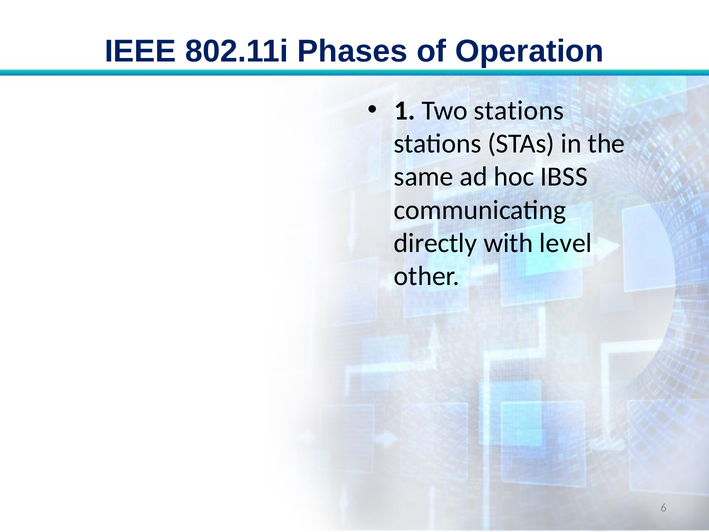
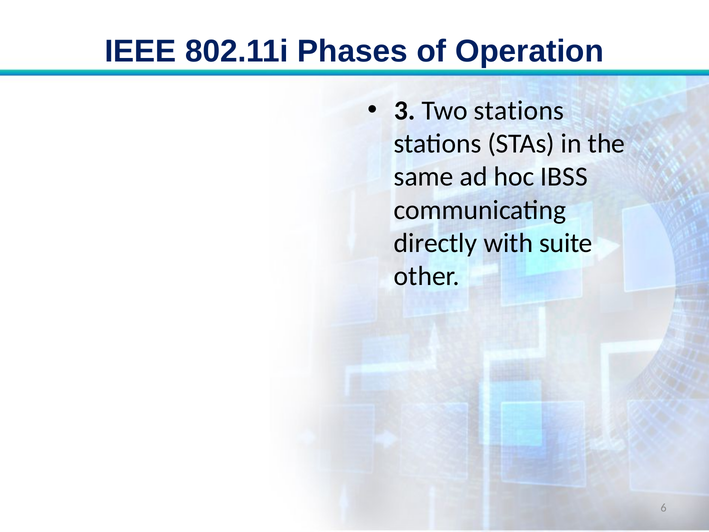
1: 1 -> 3
level: level -> suite
